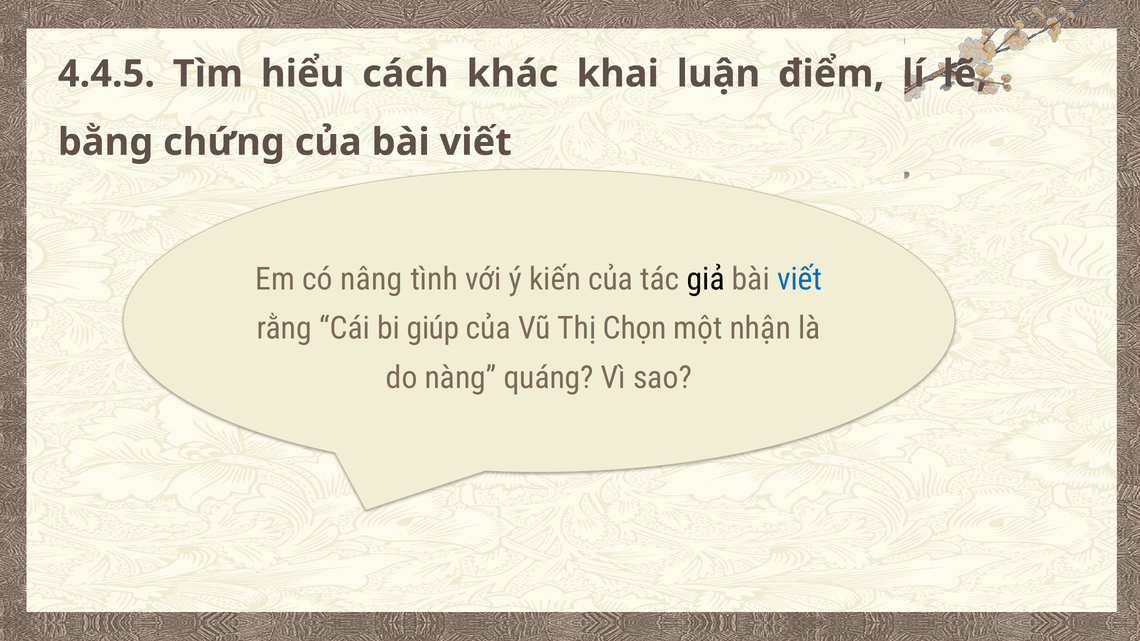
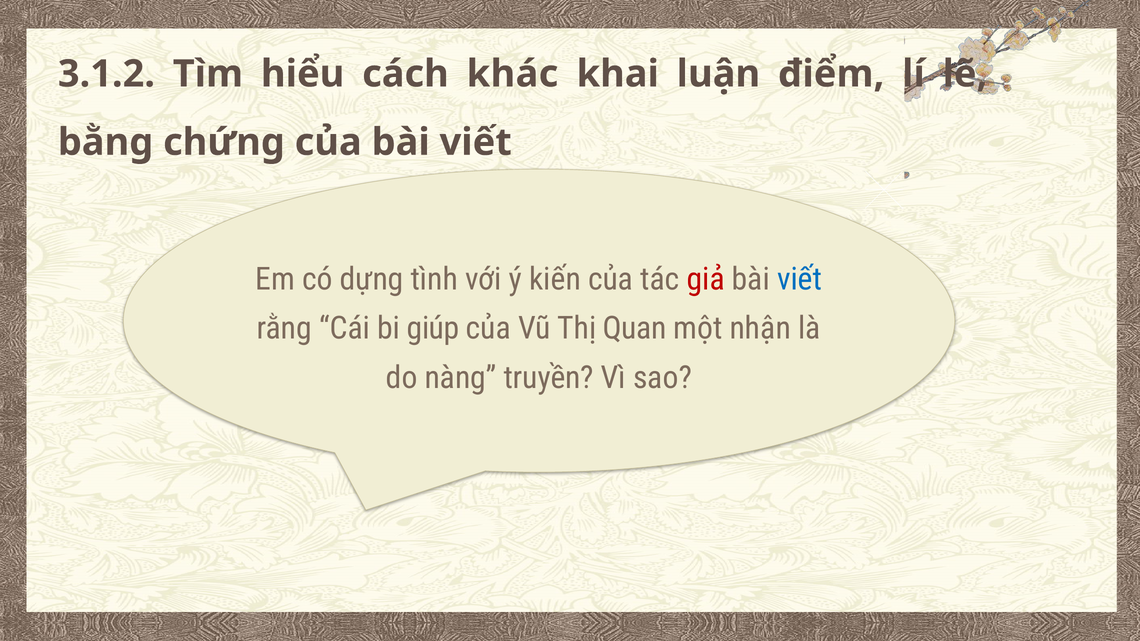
4.4.5: 4.4.5 -> 3.1.2
nâng: nâng -> dựng
giả colour: black -> red
Chọn: Chọn -> Quan
quáng: quáng -> truyền
